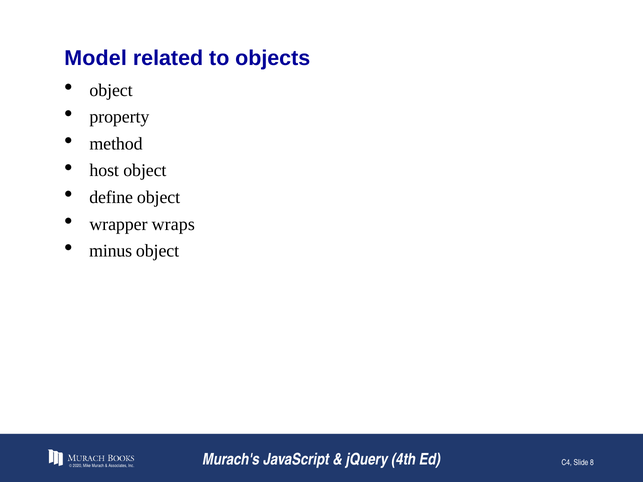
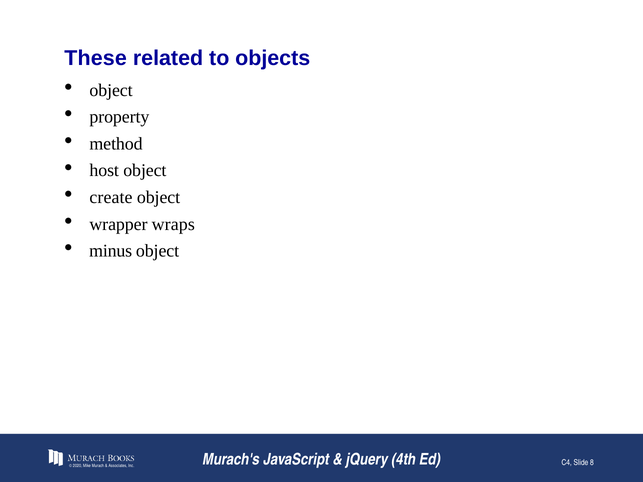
Model: Model -> These
define: define -> create
